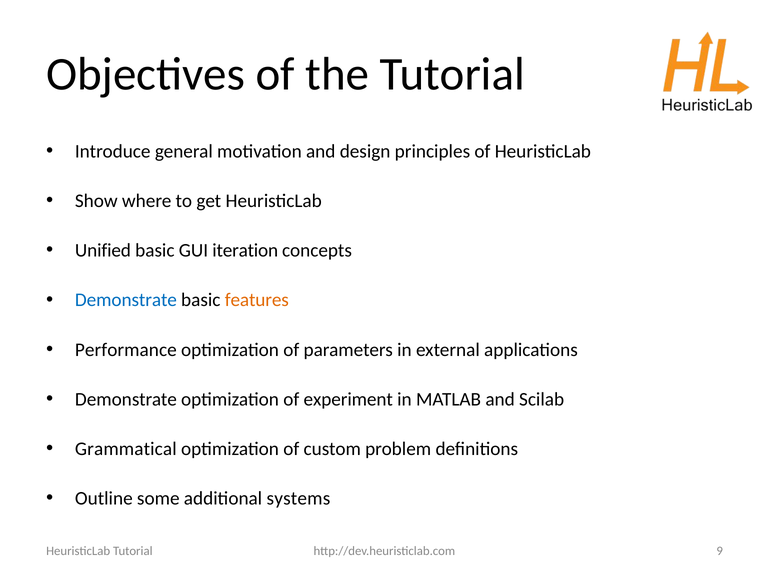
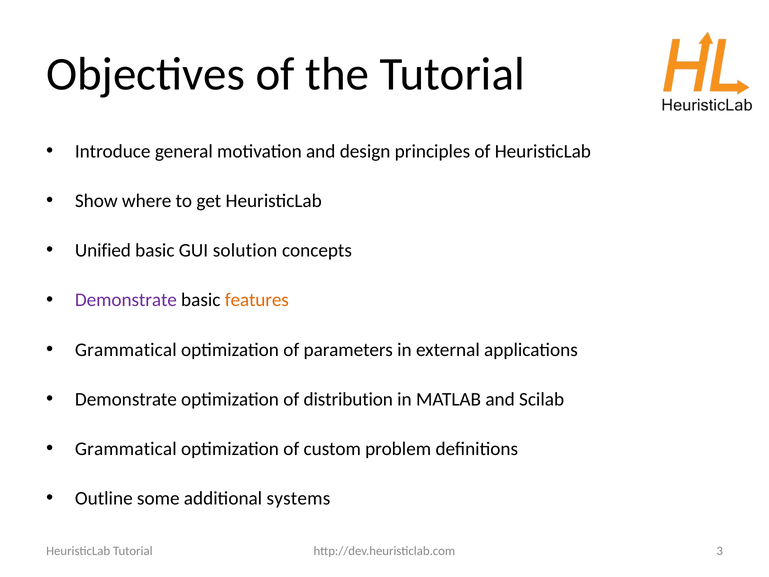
iteration: iteration -> solution
Demonstrate at (126, 300) colour: blue -> purple
Performance at (126, 350): Performance -> Grammatical
experiment: experiment -> distribution
9: 9 -> 3
